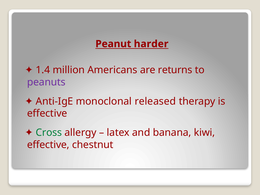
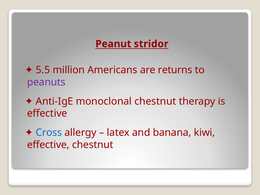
harder: harder -> stridor
1.4: 1.4 -> 5.5
monoclonal released: released -> chestnut
Cross colour: green -> blue
